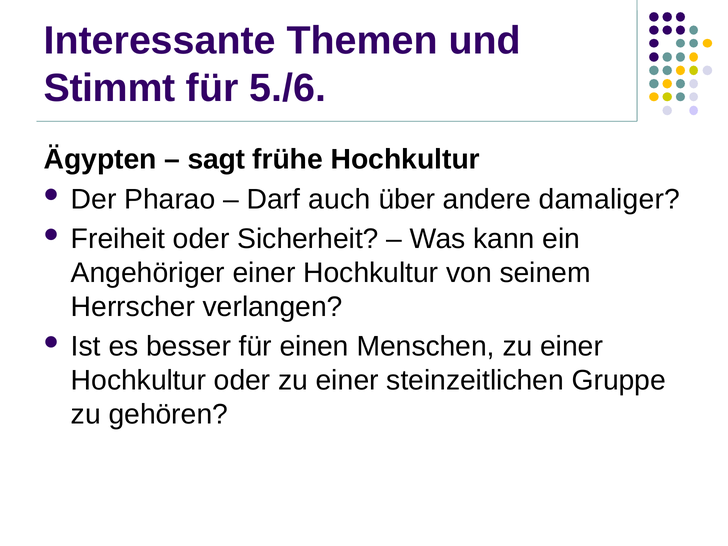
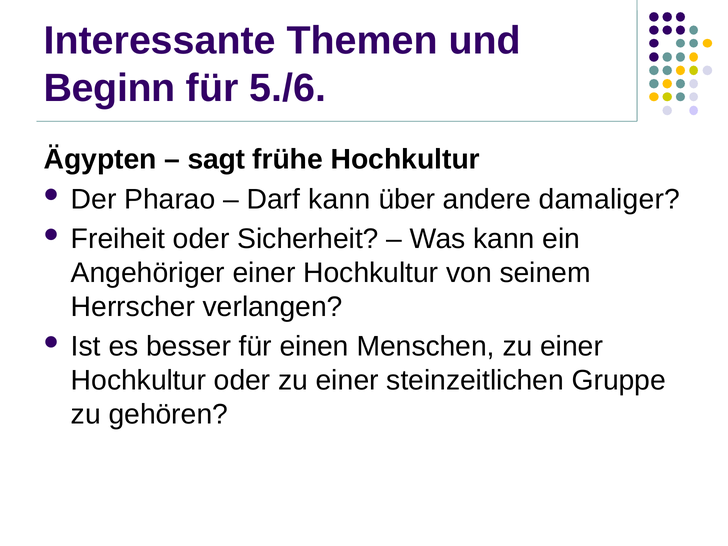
Stimmt: Stimmt -> Beginn
Darf auch: auch -> kann
